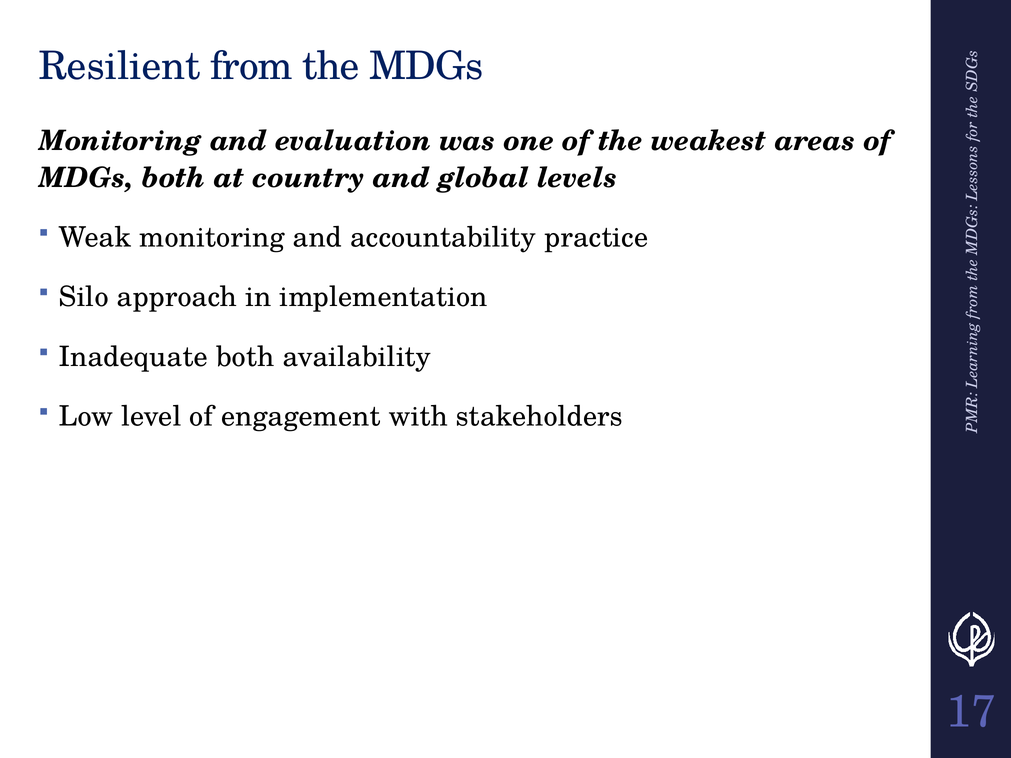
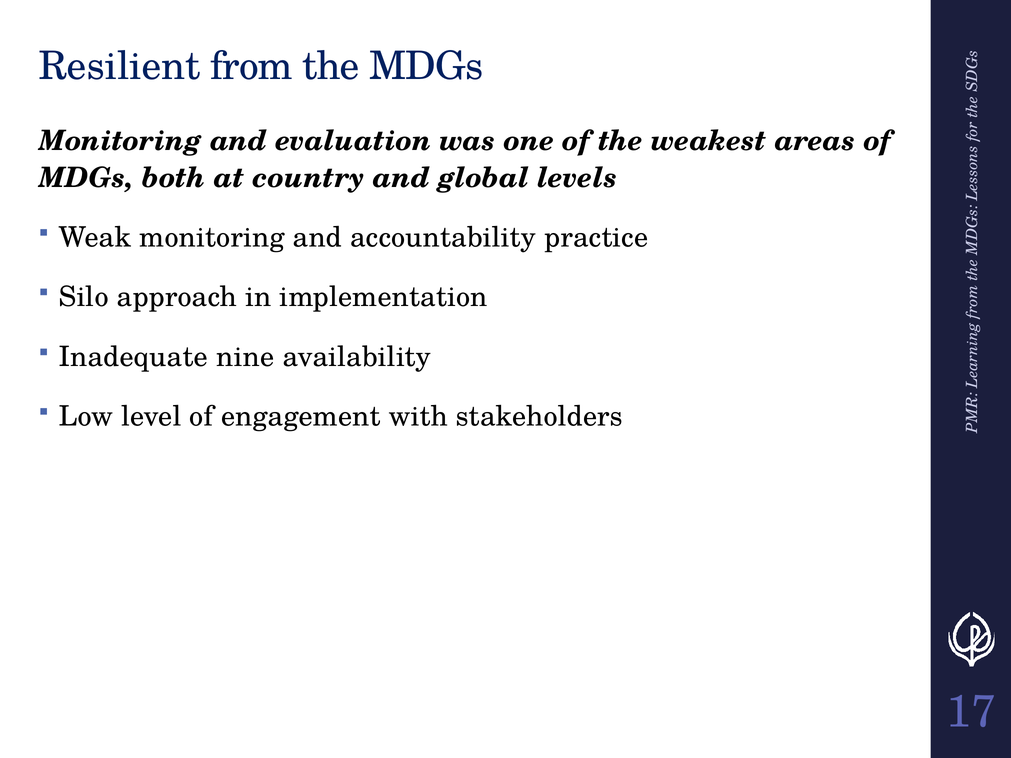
Inadequate both: both -> nine
